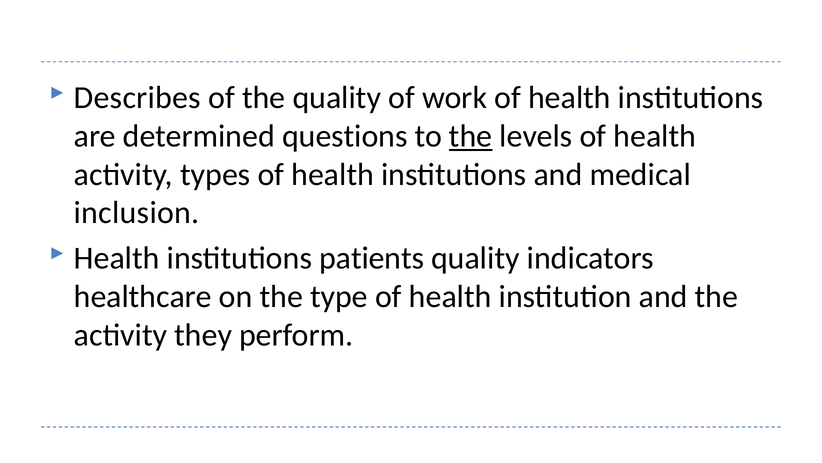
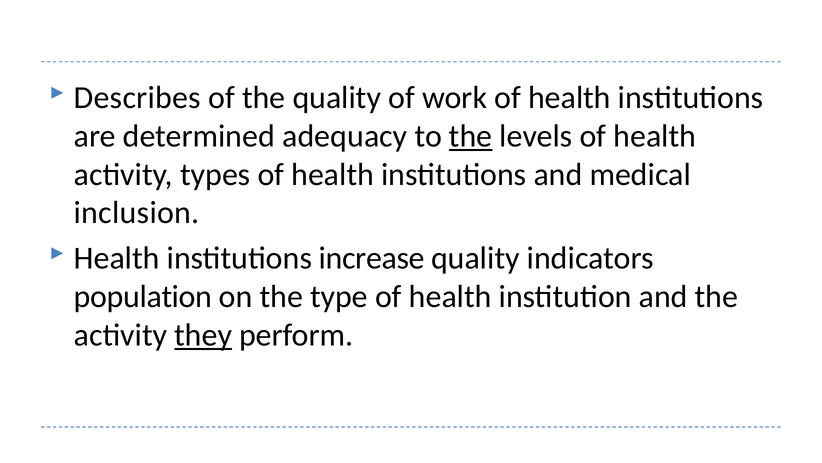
questions: questions -> adequacy
patients: patients -> increase
healthcare: healthcare -> population
they underline: none -> present
